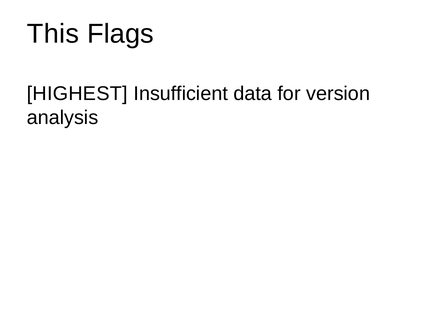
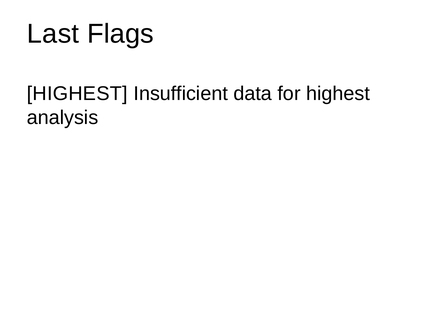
This: This -> Last
for version: version -> highest
